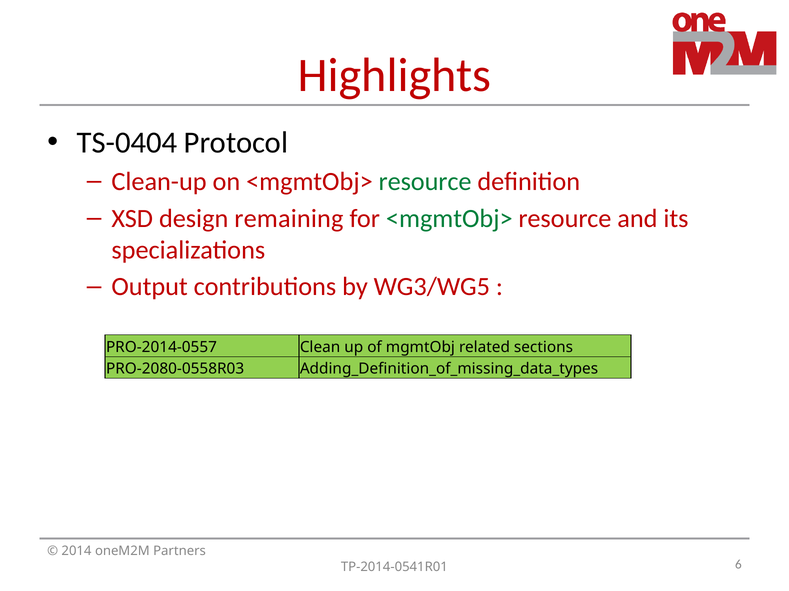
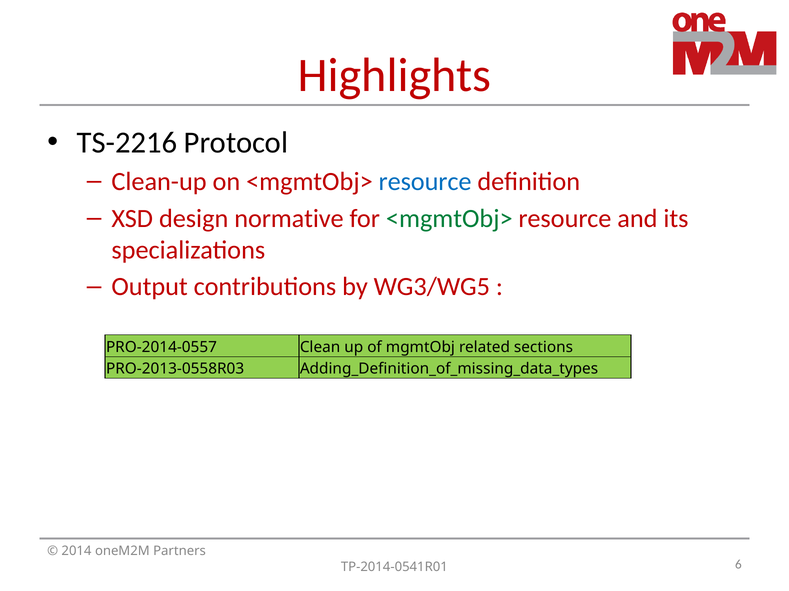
TS-0404: TS-0404 -> TS-2216
resource at (425, 182) colour: green -> blue
remaining: remaining -> normative
PRO-2080-0558R03: PRO-2080-0558R03 -> PRO-2013-0558R03
